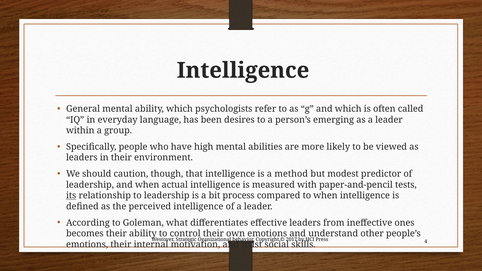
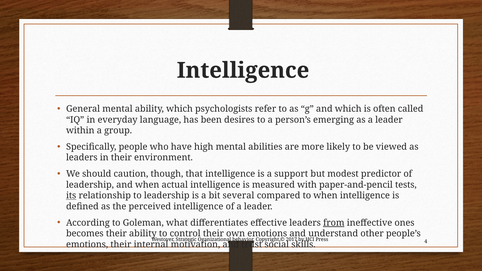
method: method -> support
process: process -> several
from underline: none -> present
